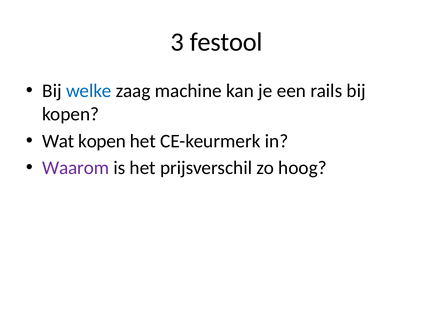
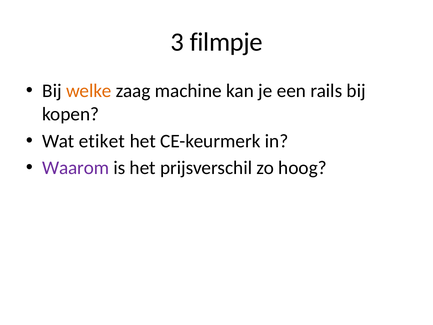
festool: festool -> filmpje
welke colour: blue -> orange
Wat kopen: kopen -> etiket
